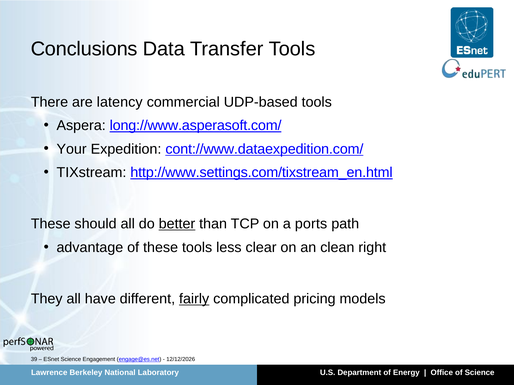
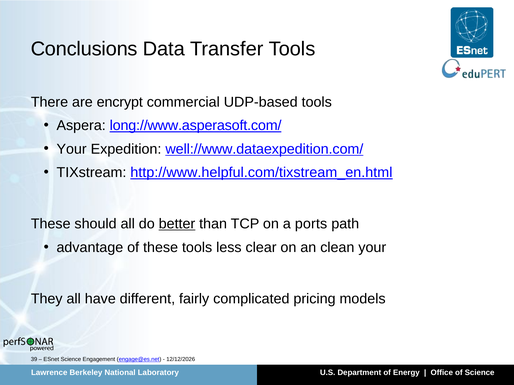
latency: latency -> encrypt
cont://www.dataexpedition.com/: cont://www.dataexpedition.com/ -> well://www.dataexpedition.com/
http://www.settings.com/tixstream_en.html: http://www.settings.com/tixstream_en.html -> http://www.helpful.com/tixstream_en.html
clean right: right -> your
fairly underline: present -> none
